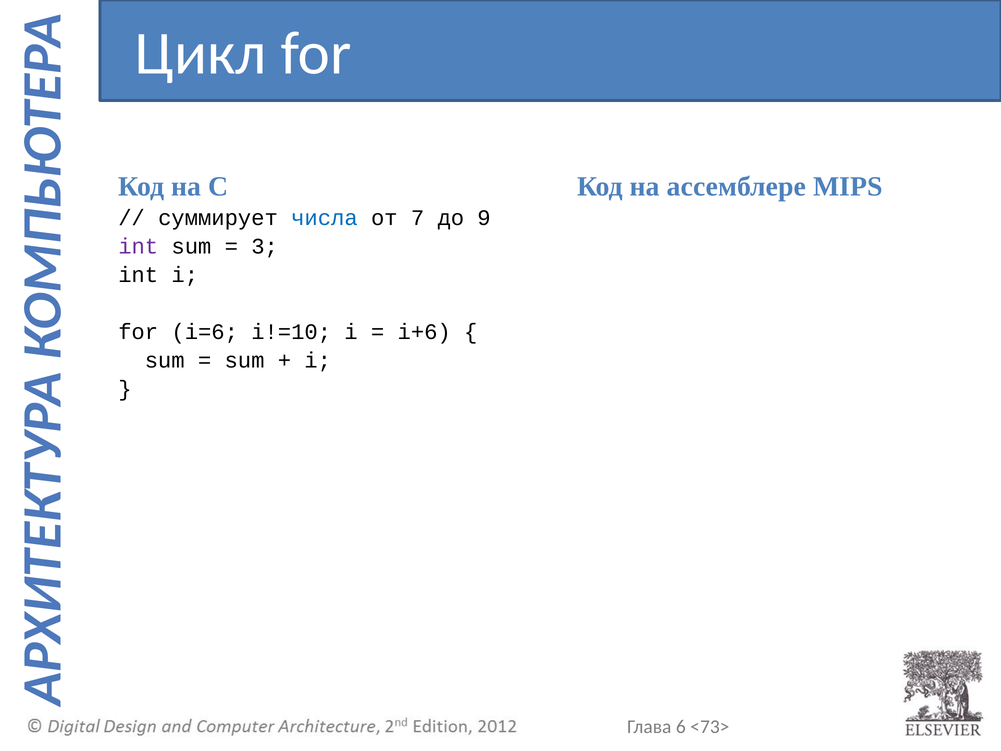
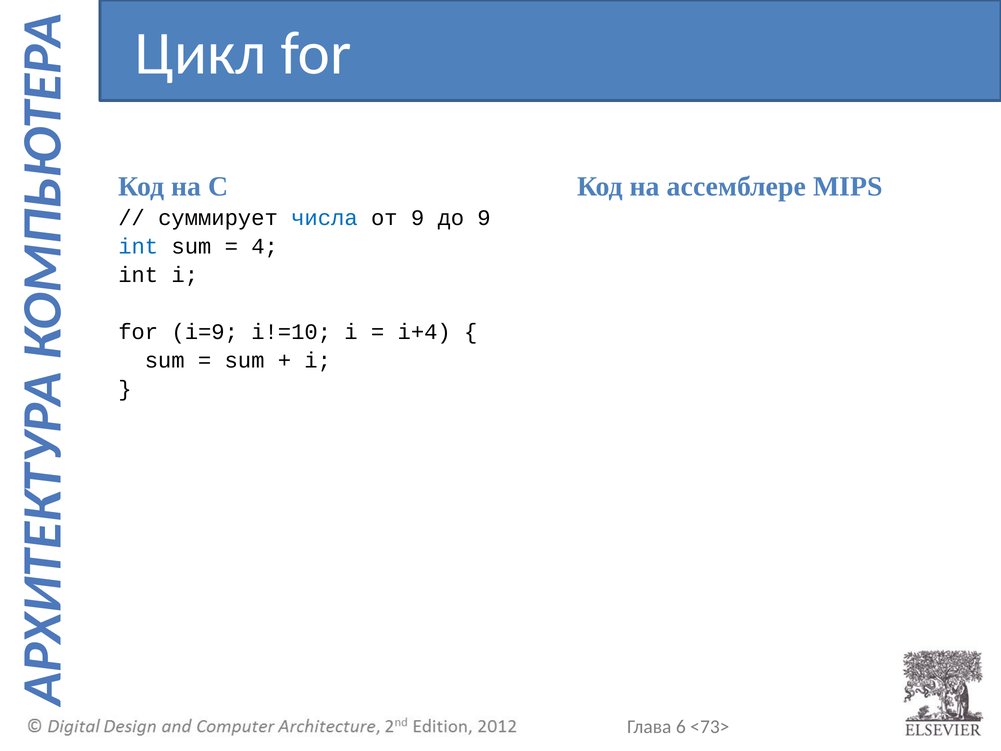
от 7: 7 -> 9
int at (138, 247) colour: purple -> blue
3: 3 -> 4
i=6: i=6 -> i=9
i+6: i+6 -> i+4
